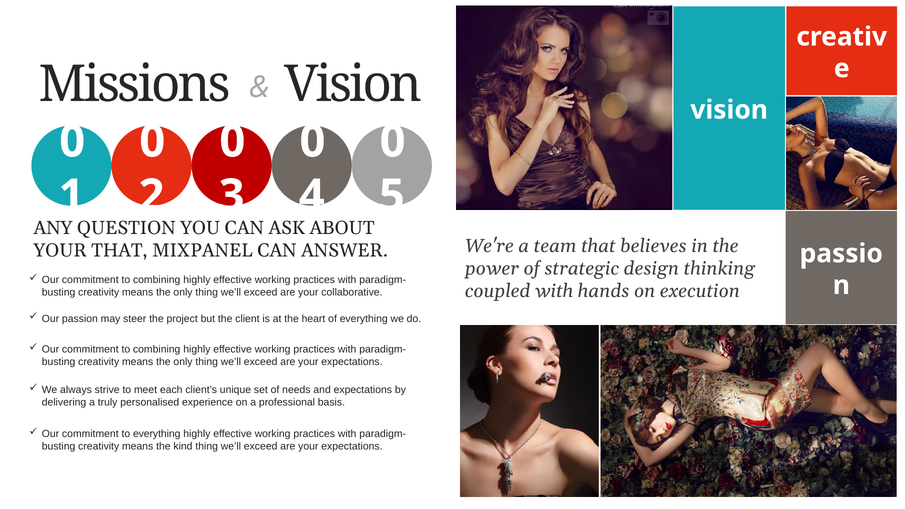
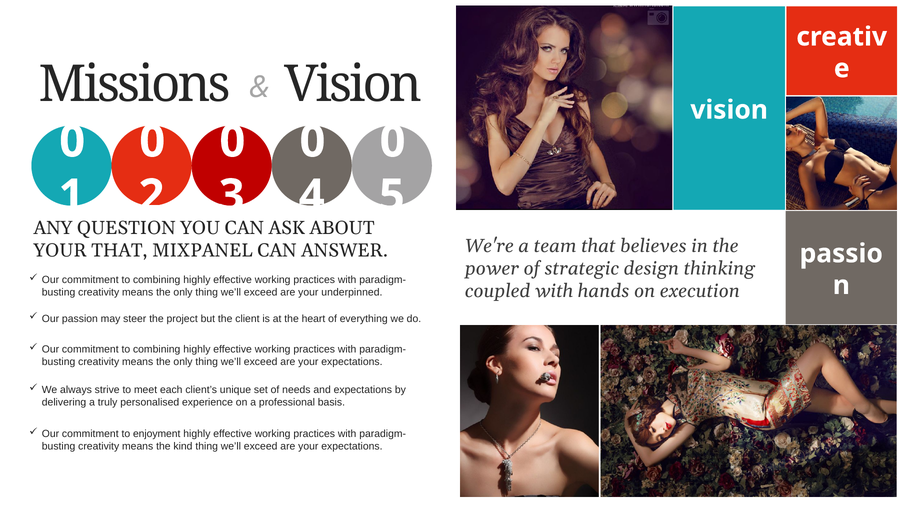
collaborative: collaborative -> underpinned
to everything: everything -> enjoyment
